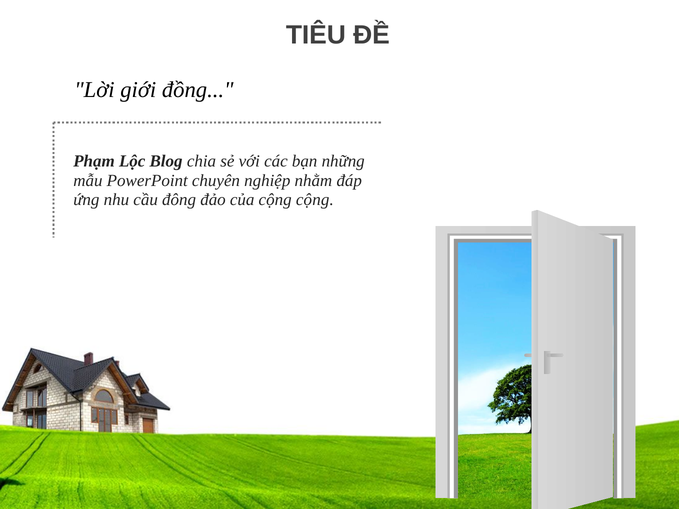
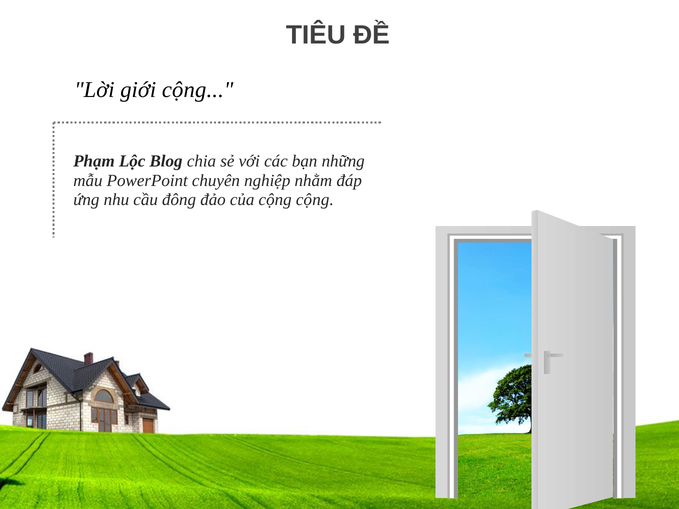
giới đồng: đồng -> cộng
